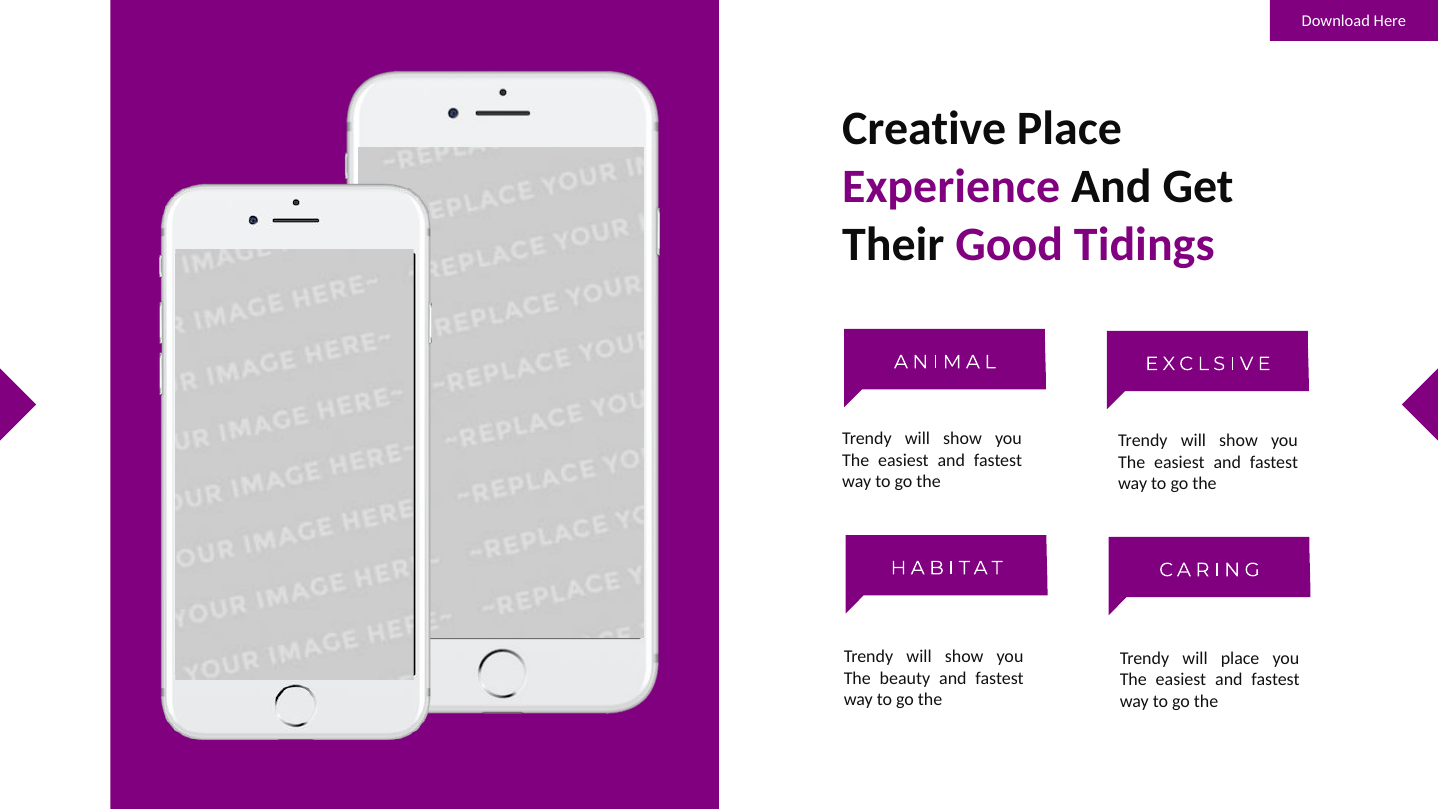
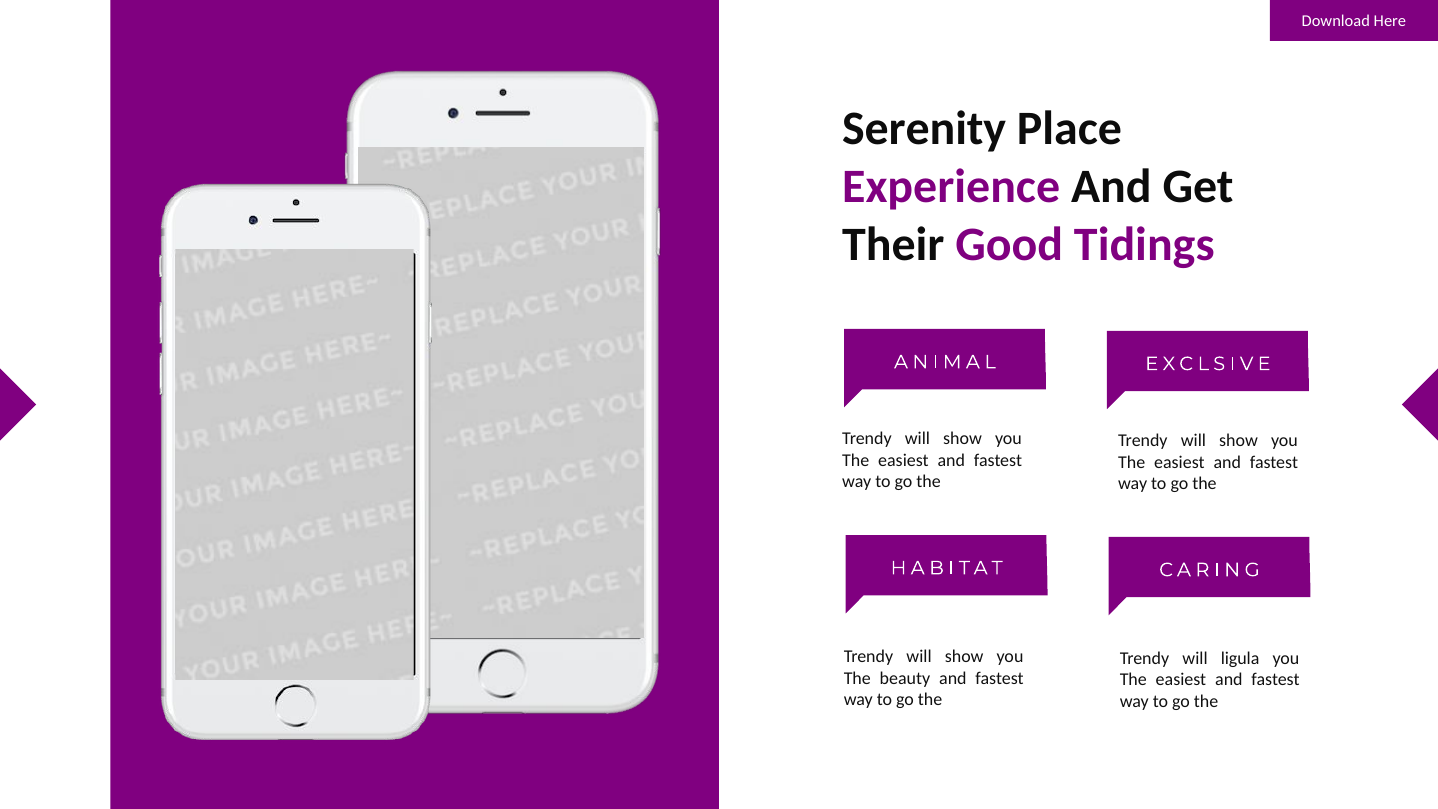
Creative: Creative -> Serenity
will place: place -> ligula
